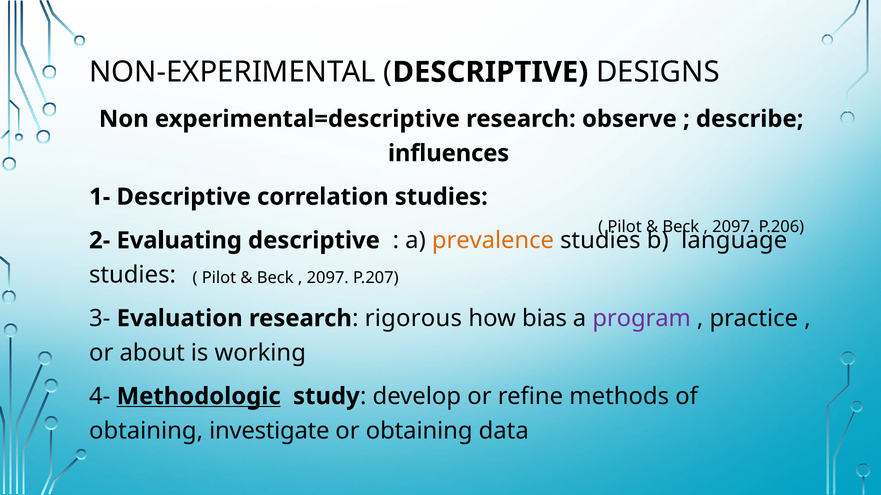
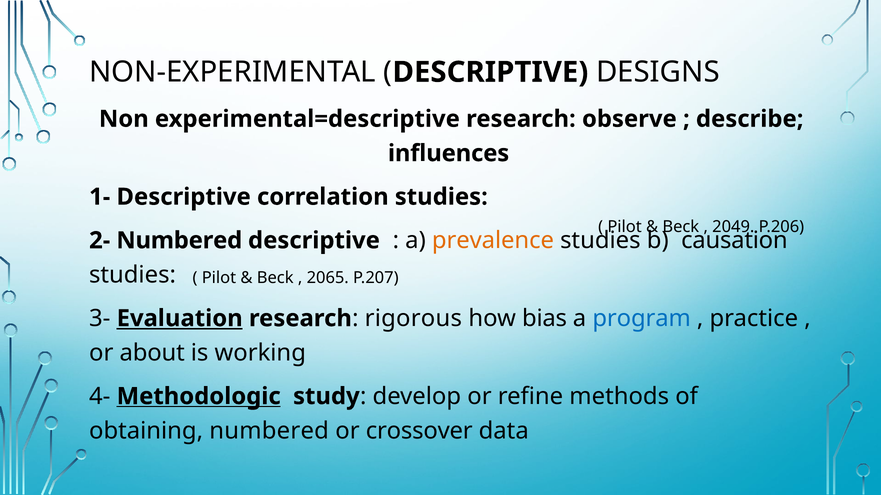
2097 at (733, 227): 2097 -> 2049
2- Evaluating: Evaluating -> Numbered
language: language -> causation
2097 at (328, 278): 2097 -> 2065
Evaluation underline: none -> present
program colour: purple -> blue
obtaining investigate: investigate -> numbered
or obtaining: obtaining -> crossover
